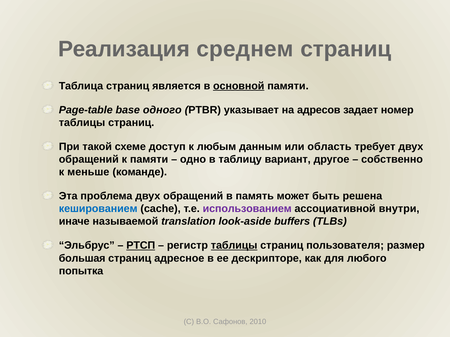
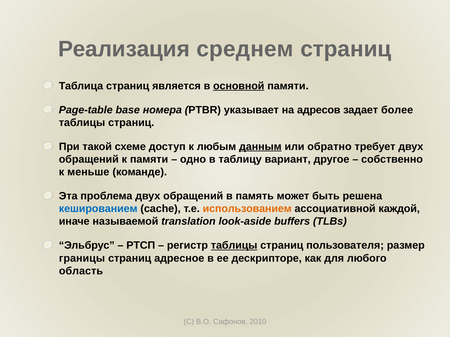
одного: одного -> номера
номер: номер -> более
данным underline: none -> present
область: область -> обратно
использованием colour: purple -> orange
внутри: внутри -> каждой
РТСП underline: present -> none
большая: большая -> границы
попытка: попытка -> область
